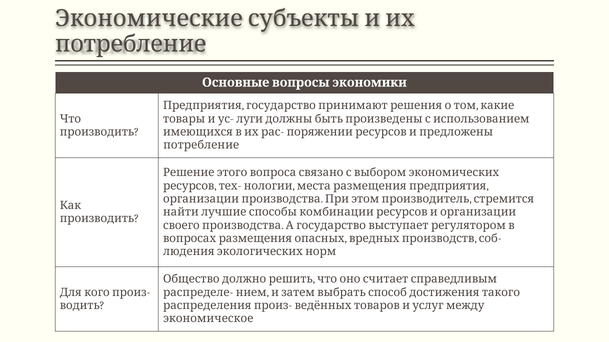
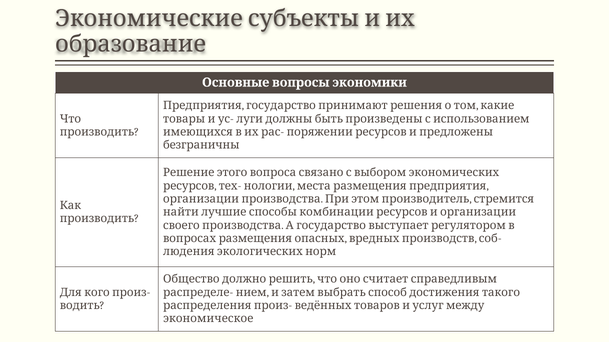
потребление at (131, 44): потребление -> образование
потребление at (201, 145): потребление -> безграничны
